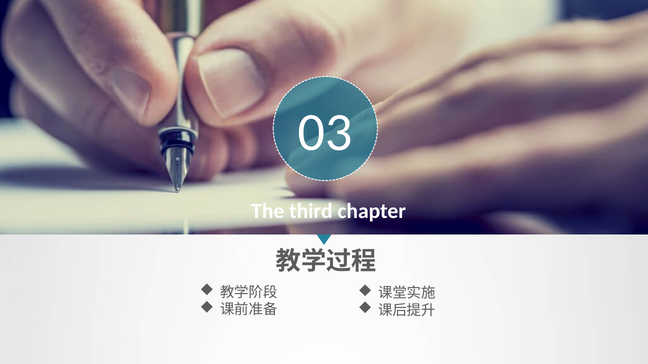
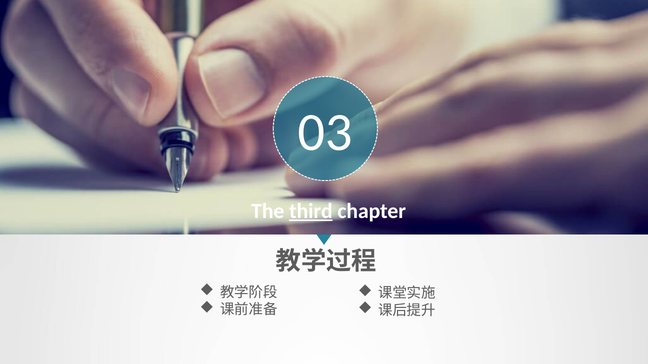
third underline: none -> present
